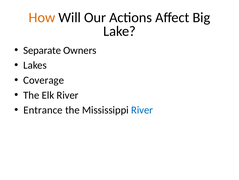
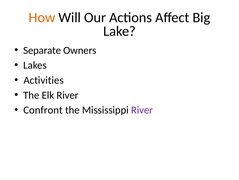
Coverage: Coverage -> Activities
Entrance: Entrance -> Confront
River at (142, 110) colour: blue -> purple
